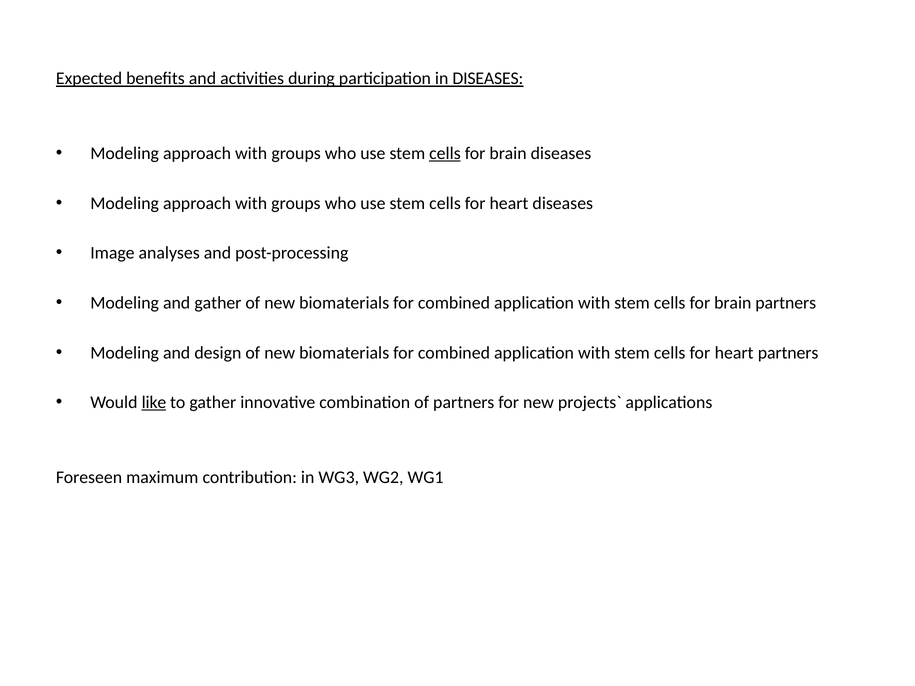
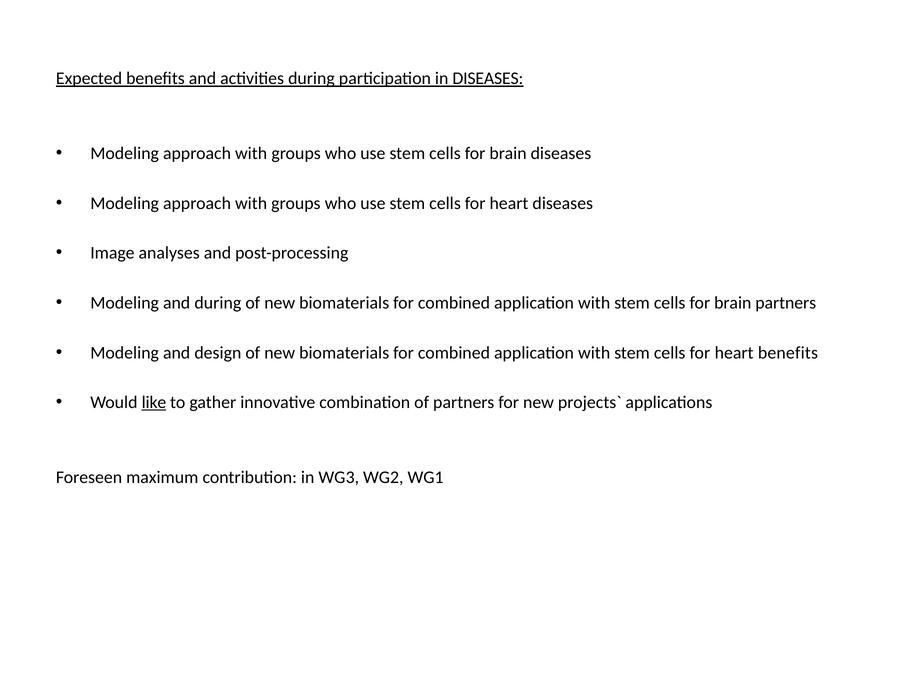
cells at (445, 153) underline: present -> none
and gather: gather -> during
heart partners: partners -> benefits
